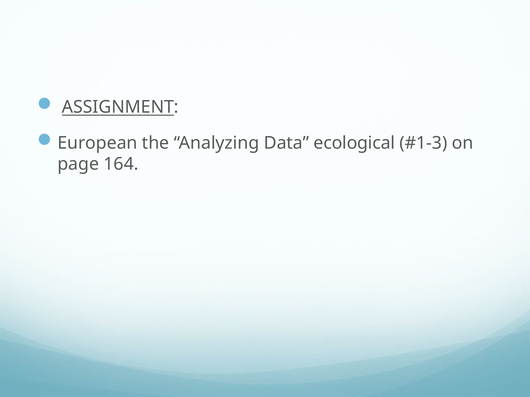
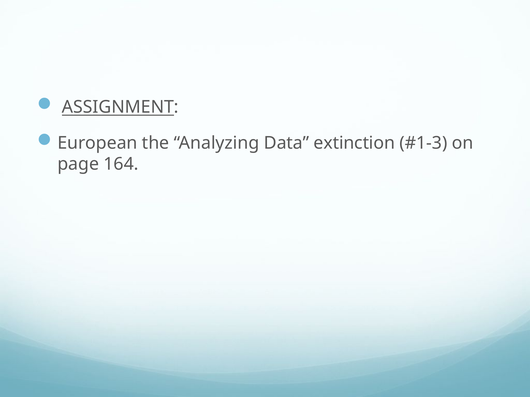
ecological: ecological -> extinction
